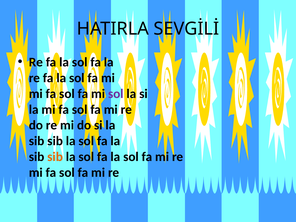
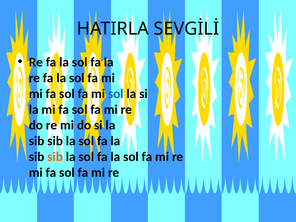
sol at (116, 94) colour: purple -> blue
